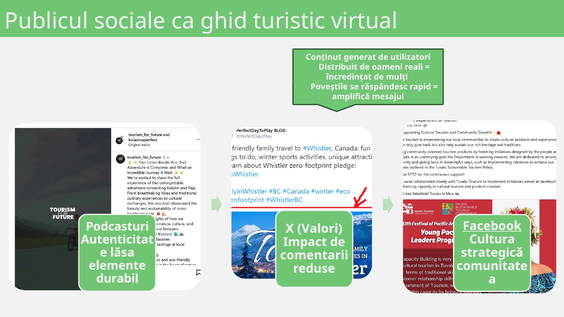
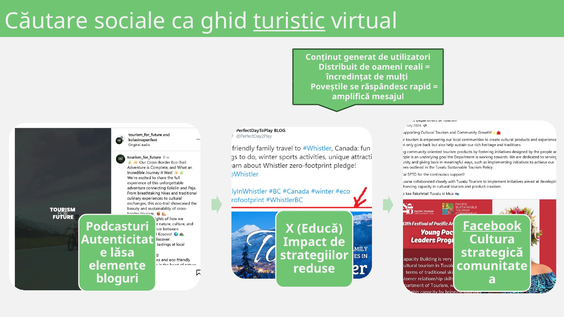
Publicul: Publicul -> Căutare
turistic underline: none -> present
Valori: Valori -> Educă
comentarii: comentarii -> strategiilor
durabil: durabil -> bloguri
